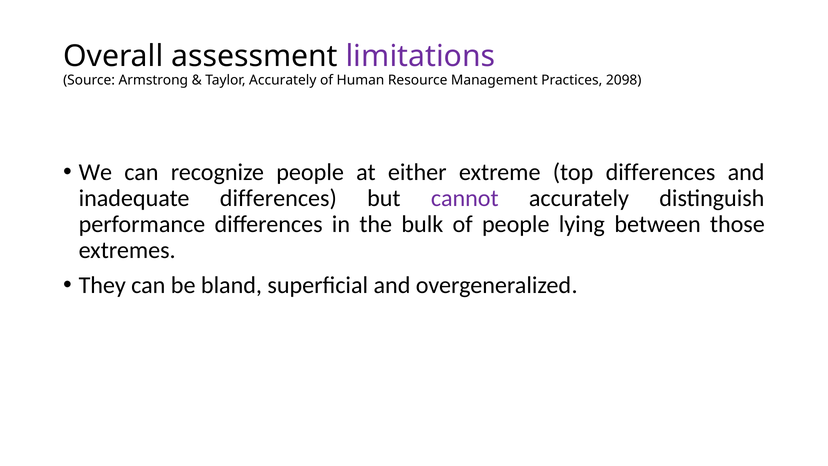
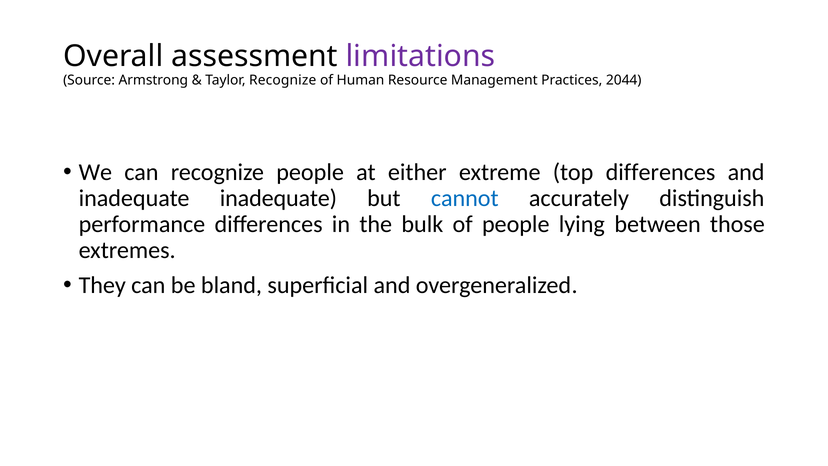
Taylor Accurately: Accurately -> Recognize
2098: 2098 -> 2044
inadequate differences: differences -> inadequate
cannot colour: purple -> blue
